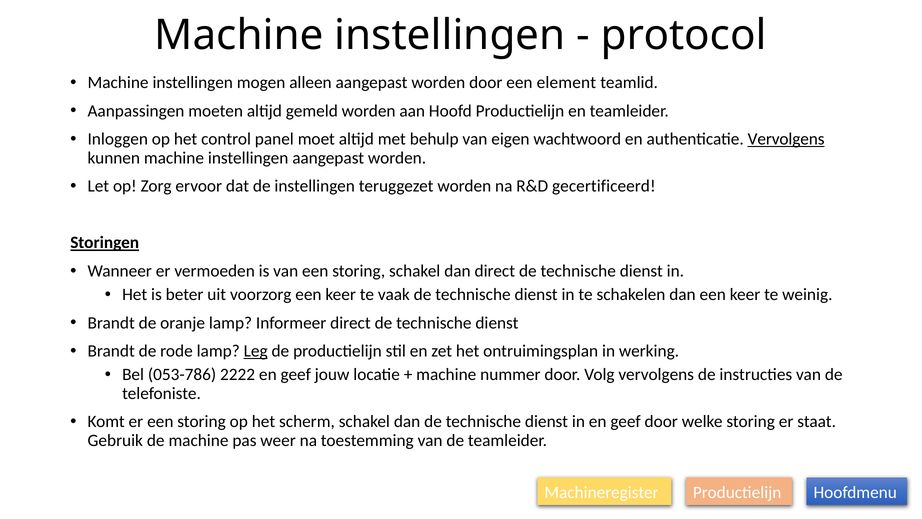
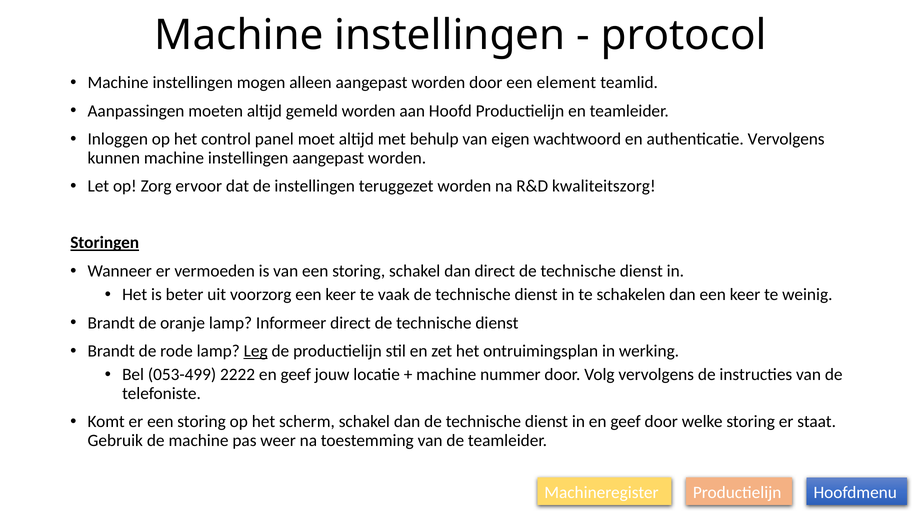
Vervolgens at (786, 139) underline: present -> none
gecertificeerd: gecertificeerd -> kwaliteitszorg
053-786: 053-786 -> 053-499
